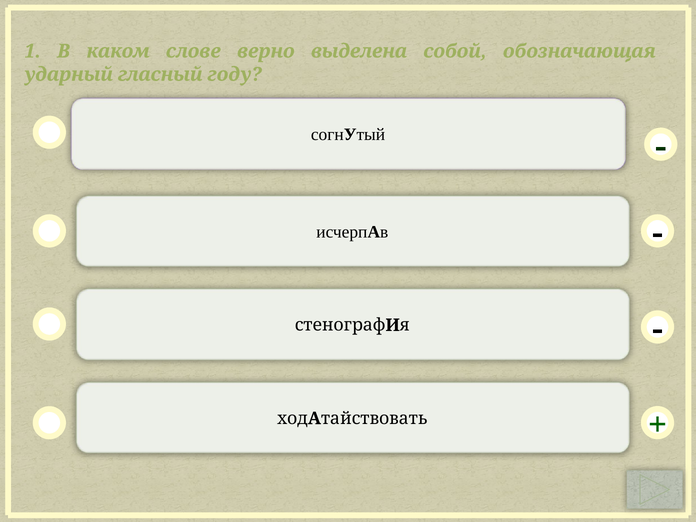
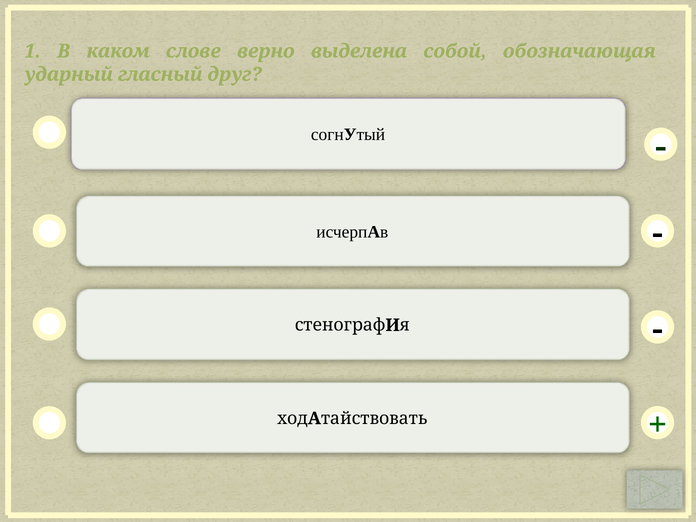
году: году -> друг
